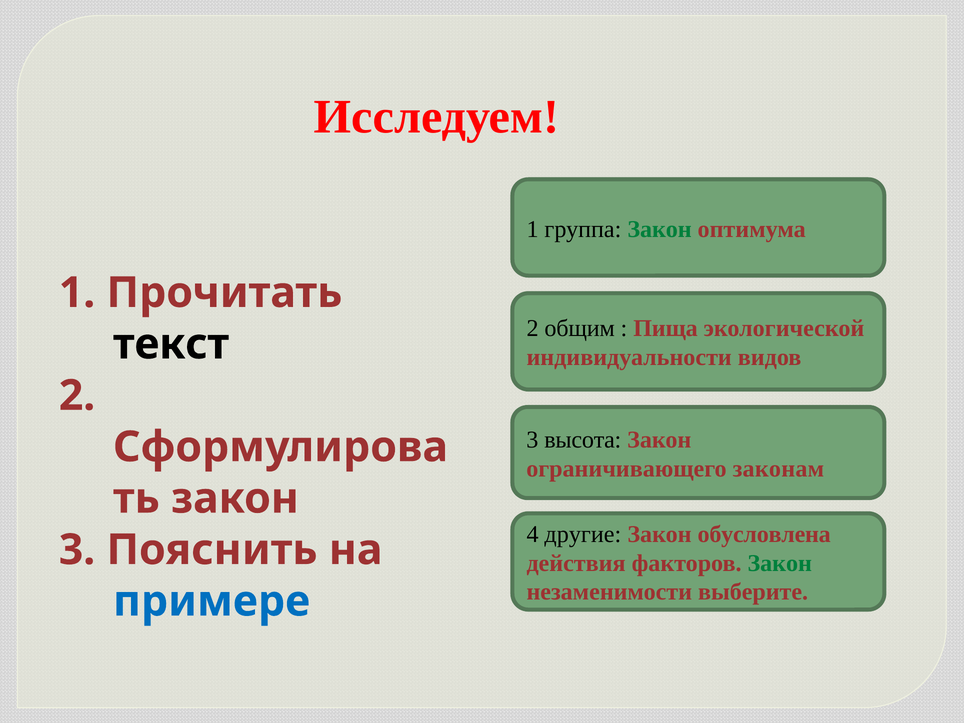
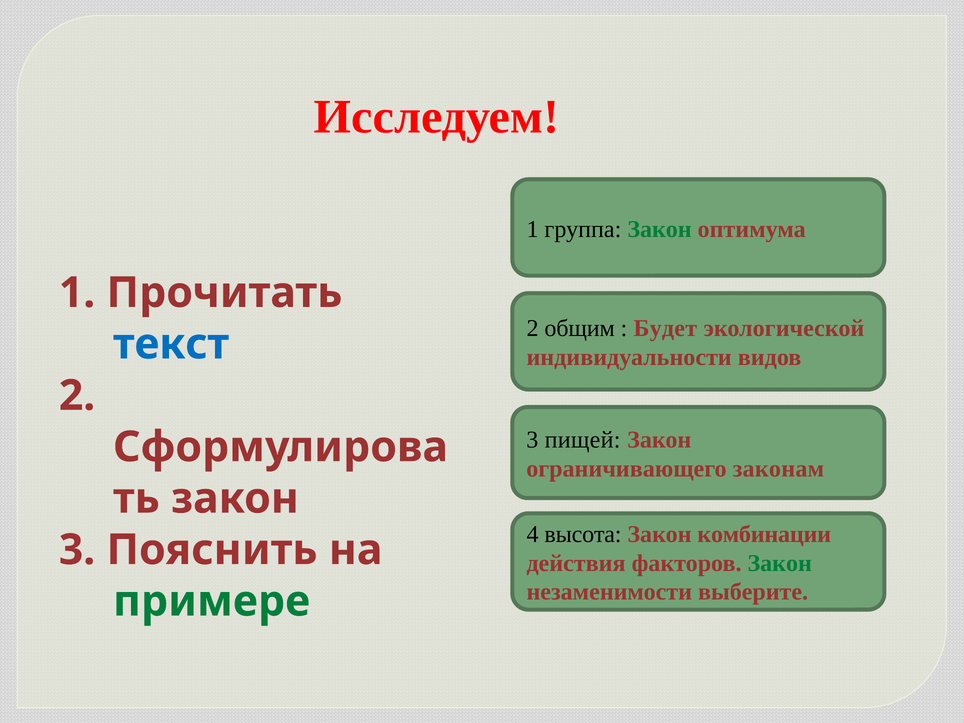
Пища: Пища -> Будет
текст colour: black -> blue
высота: высота -> пищей
другие: другие -> высота
обусловлена: обусловлена -> комбинации
примере colour: blue -> green
